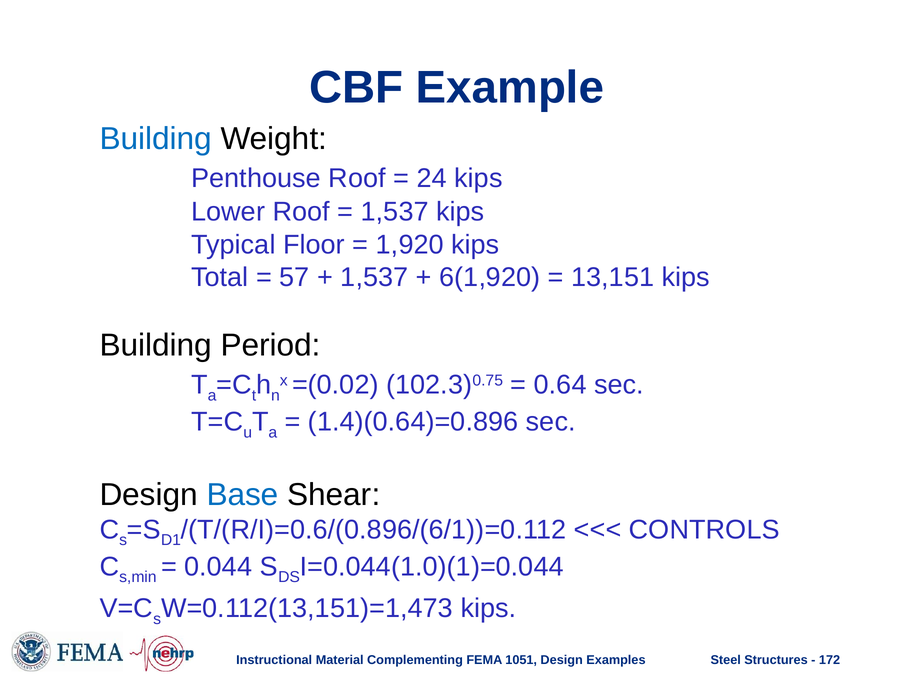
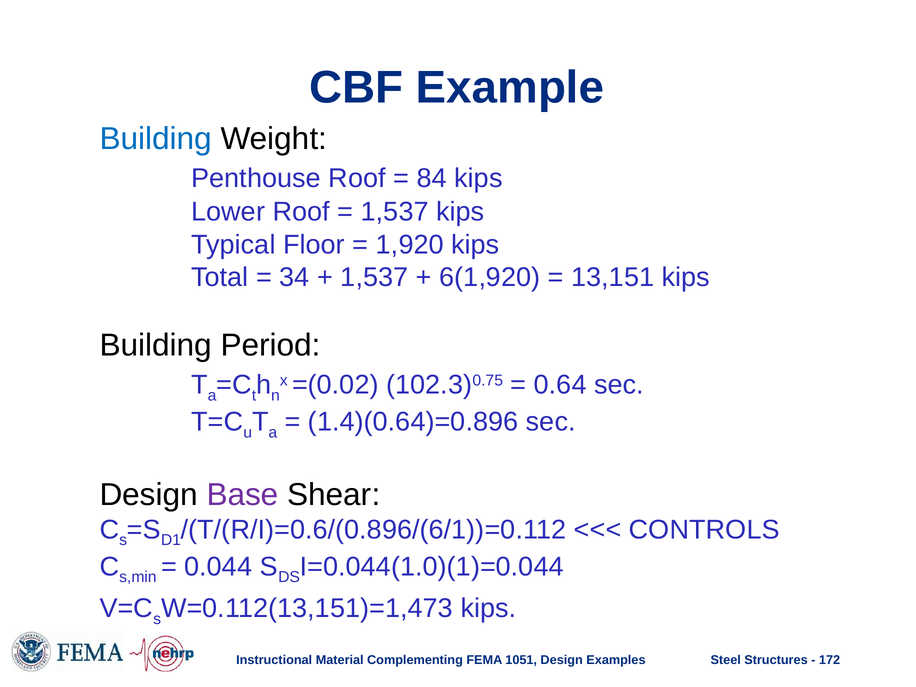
24: 24 -> 84
57: 57 -> 34
Base colour: blue -> purple
